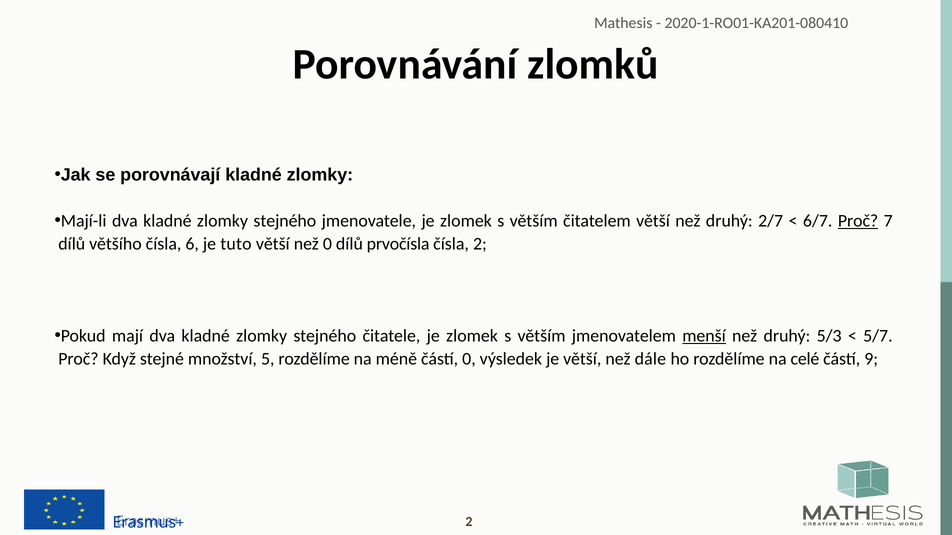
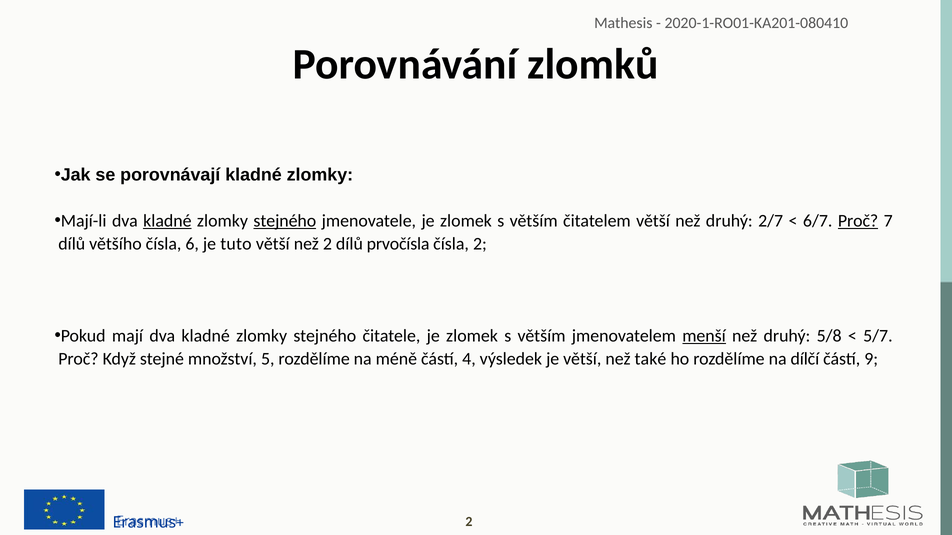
kladné at (167, 221) underline: none -> present
stejného at (285, 221) underline: none -> present
než 0: 0 -> 2
5/3: 5/3 -> 5/8
částí 0: 0 -> 4
dále: dále -> také
celé: celé -> dílčí
